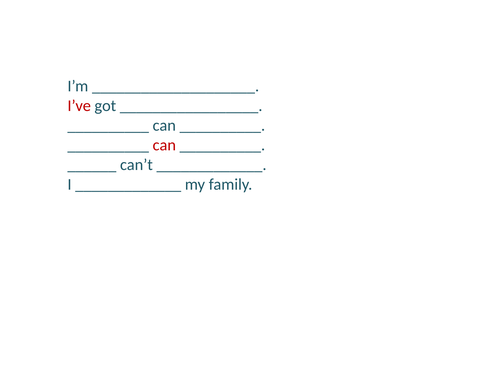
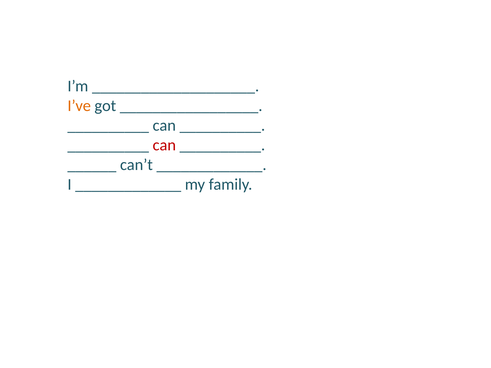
I’ve colour: red -> orange
